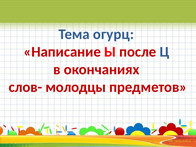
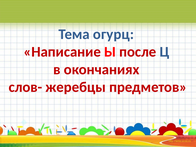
молодцы: молодцы -> жеребцы
